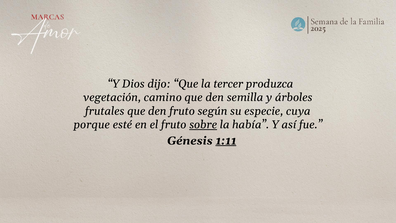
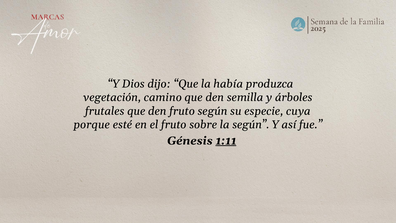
tercer: tercer -> había
sobre underline: present -> none
la había: había -> según
